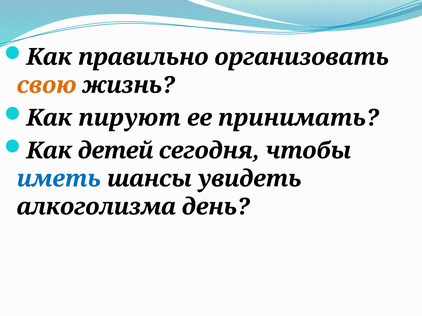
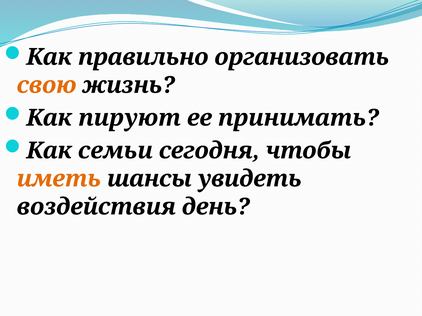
детей: детей -> семьи
иметь colour: blue -> orange
алкоголизма: алкоголизма -> воздействия
